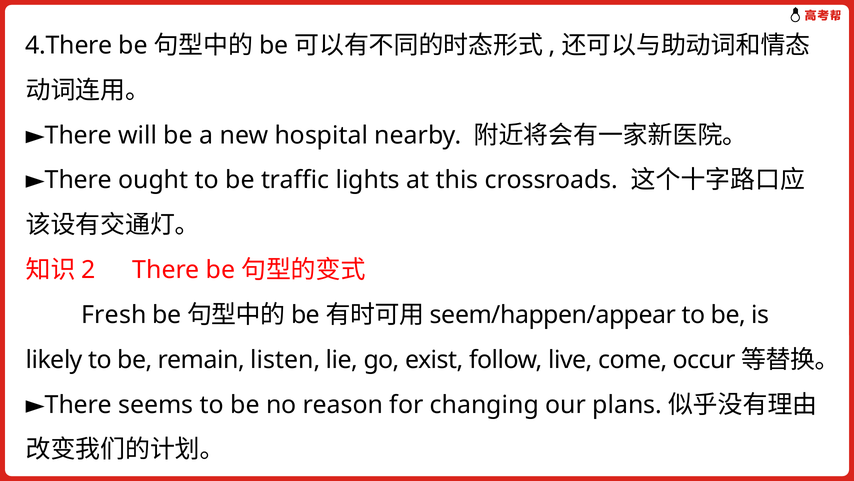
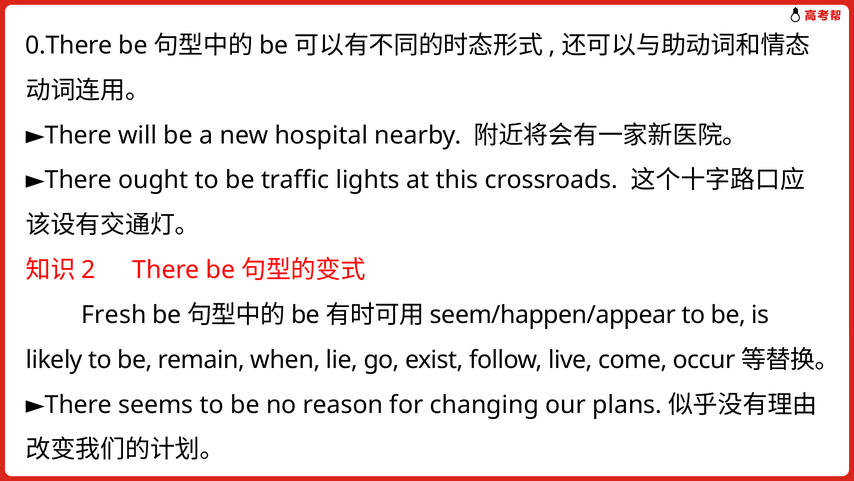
4.There: 4.There -> 0.There
listen: listen -> when
